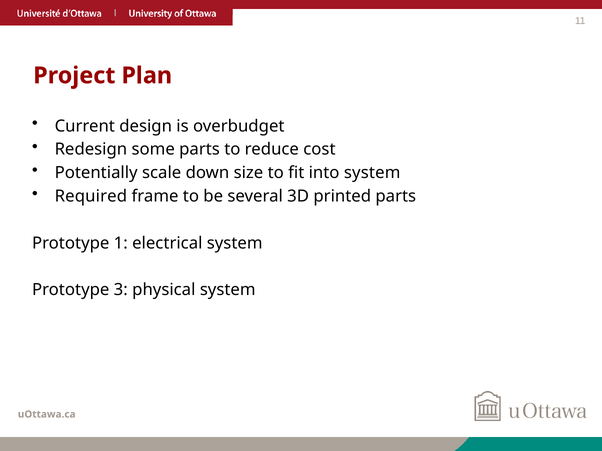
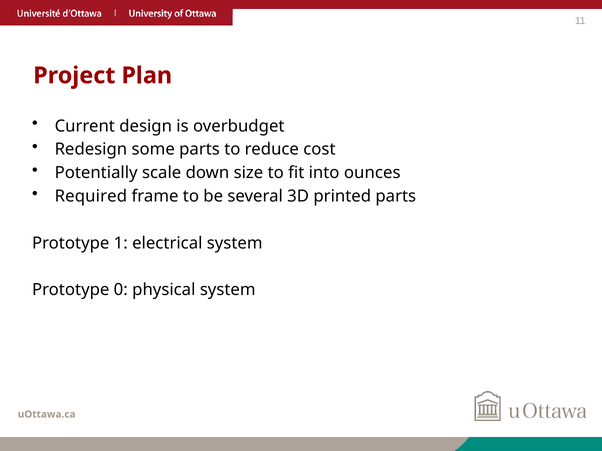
into system: system -> ounces
3: 3 -> 0
